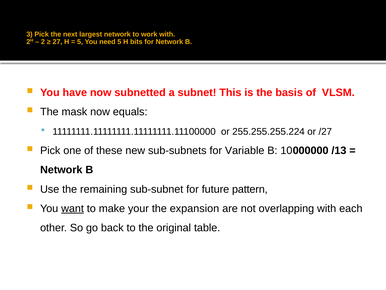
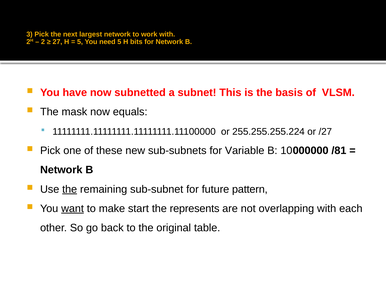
/13: /13 -> /81
the at (70, 189) underline: none -> present
your: your -> start
expansion: expansion -> represents
